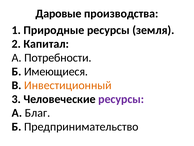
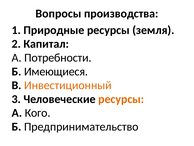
Даровые: Даровые -> Вопросы
ресурсы at (121, 99) colour: purple -> orange
Благ: Благ -> Кого
